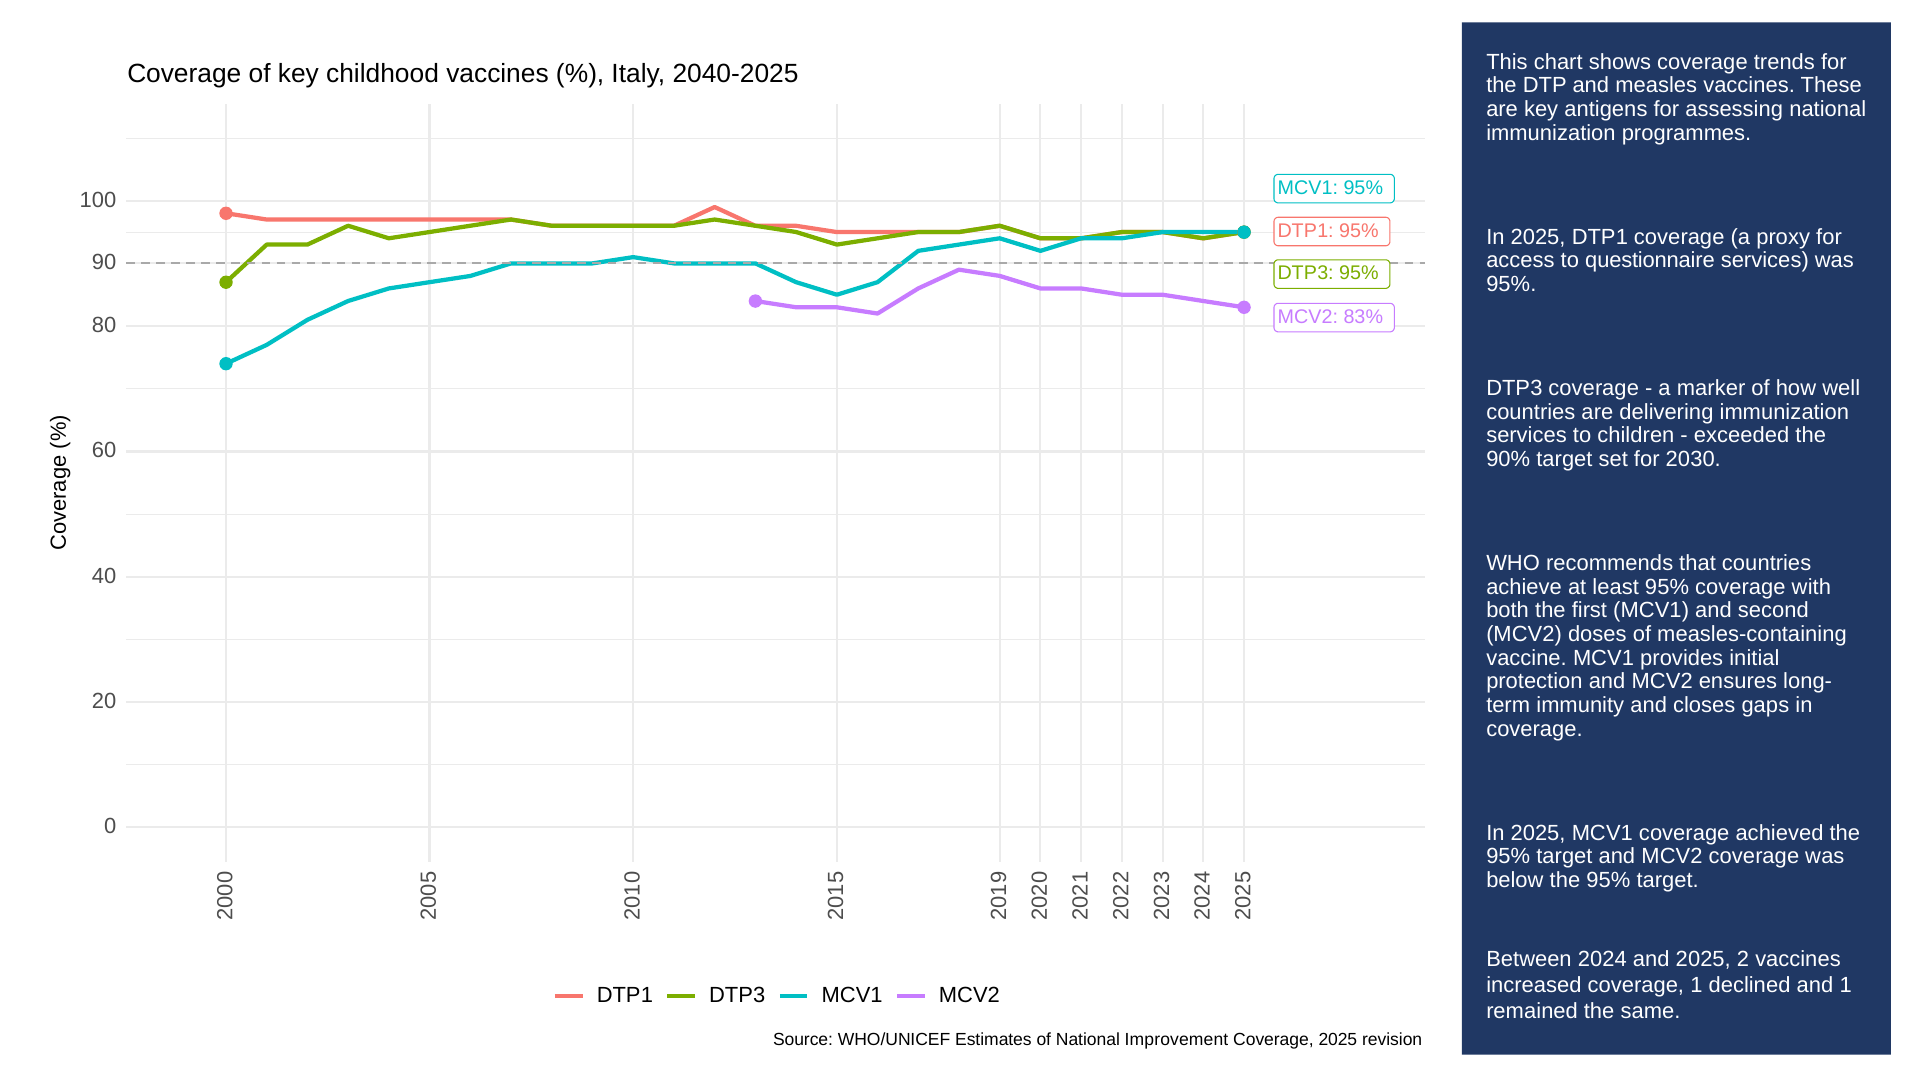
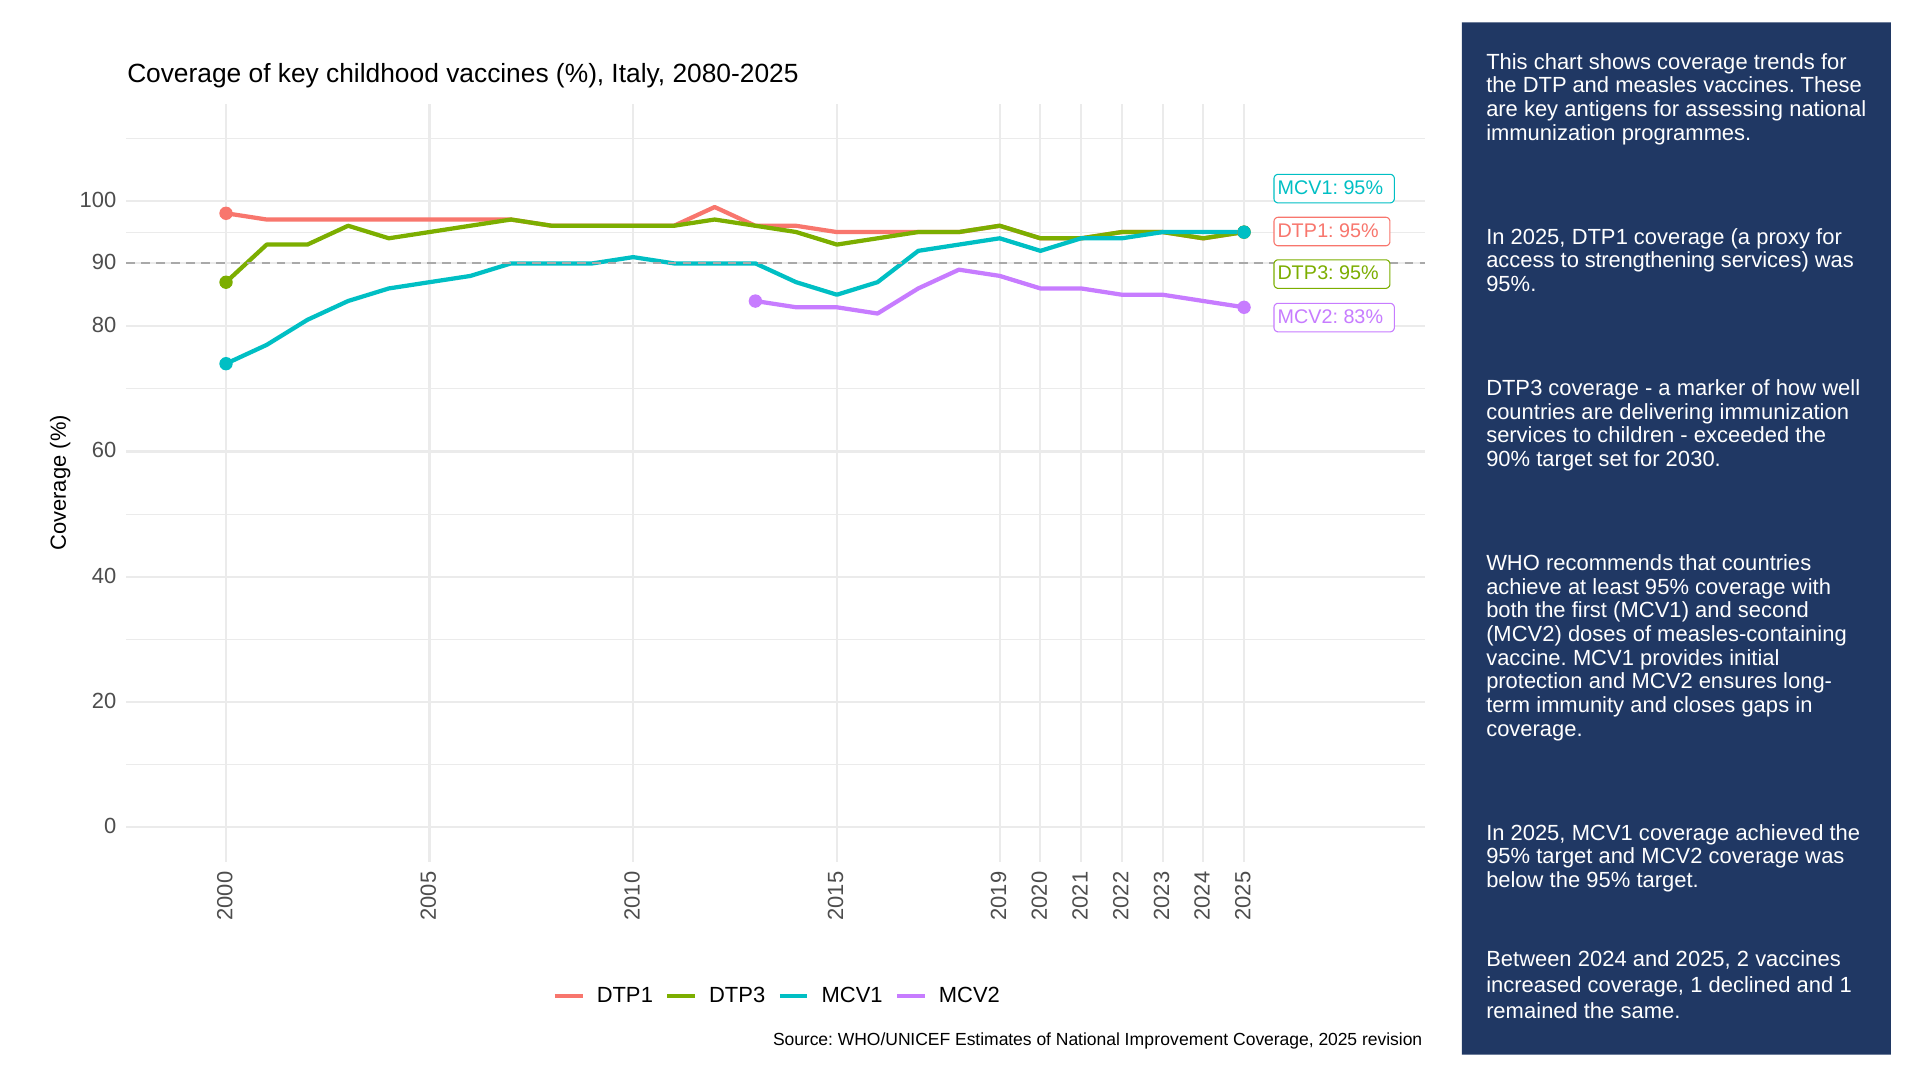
2040-2025: 2040-2025 -> 2080-2025
questionnaire: questionnaire -> strengthening
